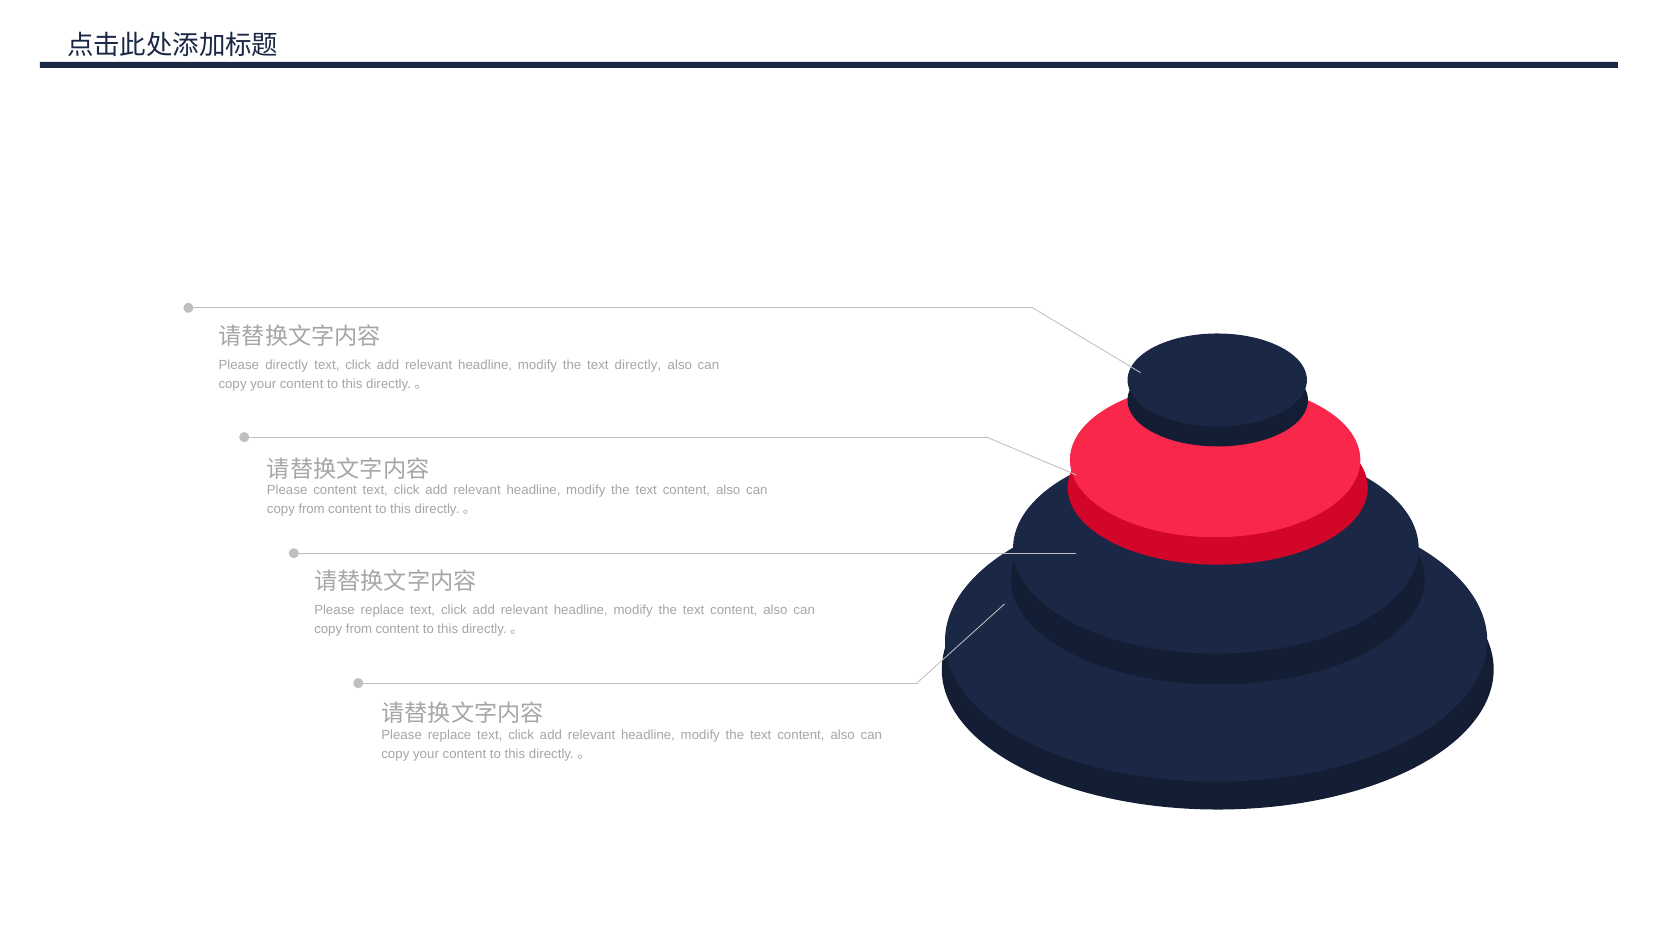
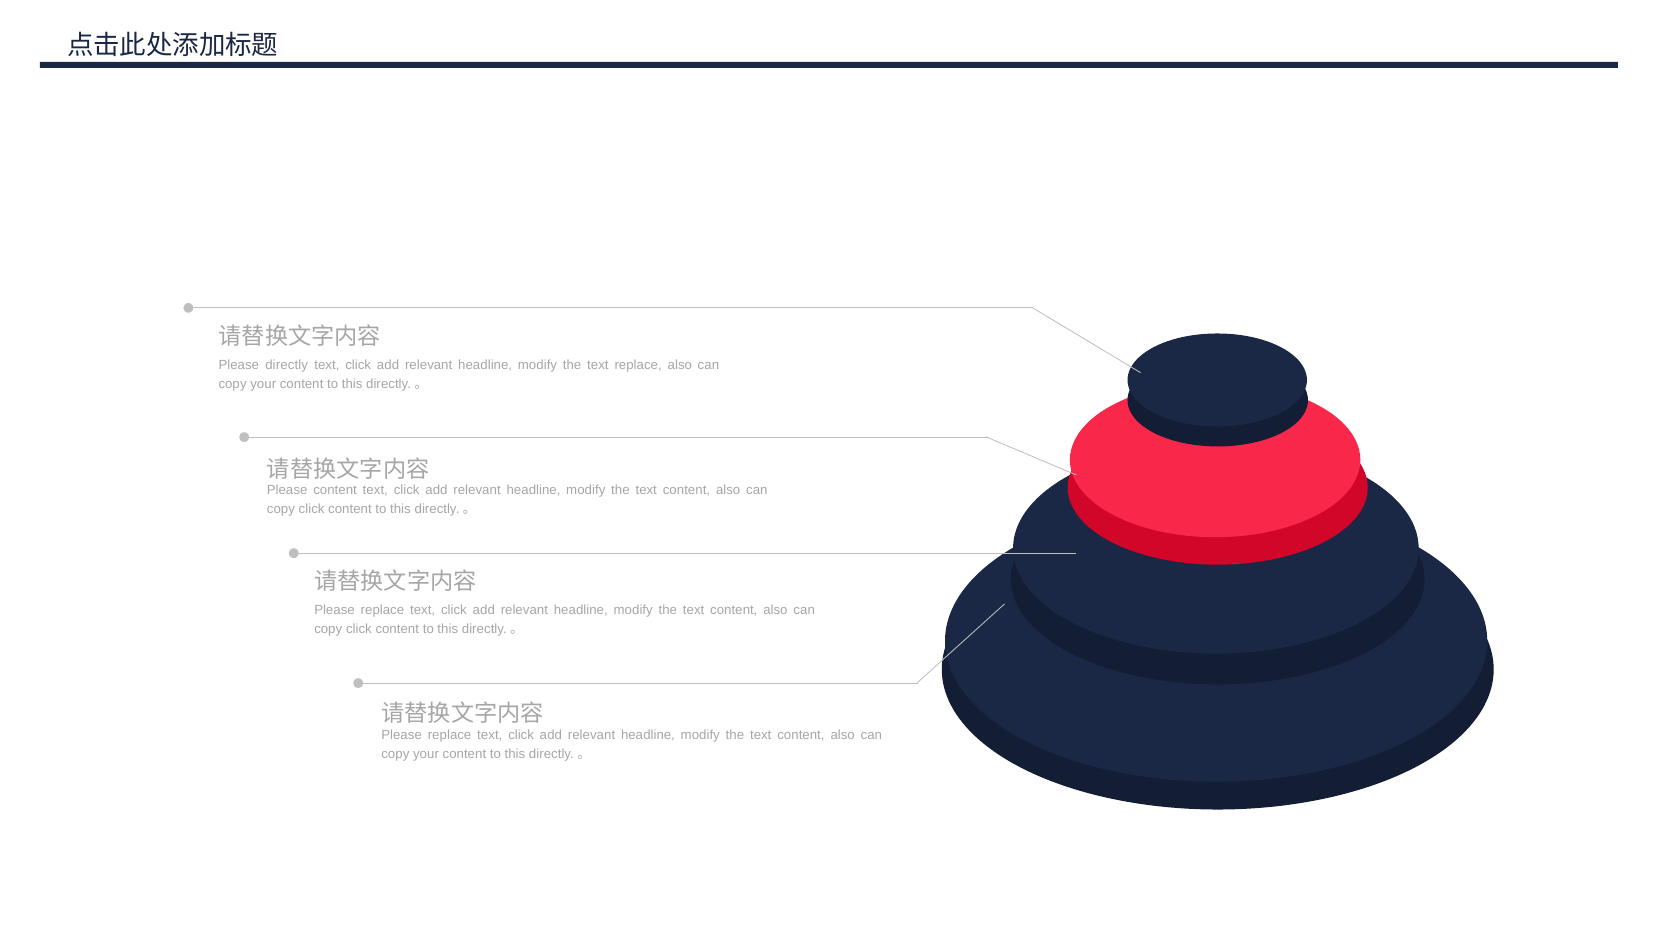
text directly: directly -> replace
from at (312, 509): from -> click
from at (359, 628): from -> click
